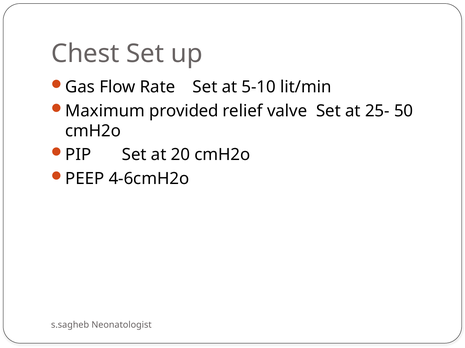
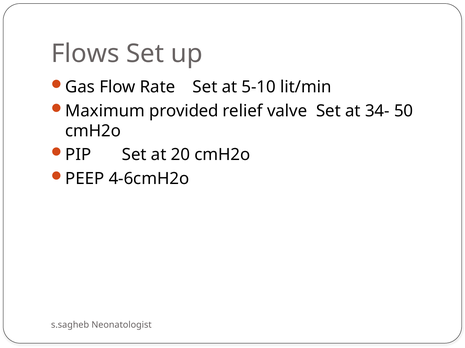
Chest: Chest -> Flows
25-: 25- -> 34-
